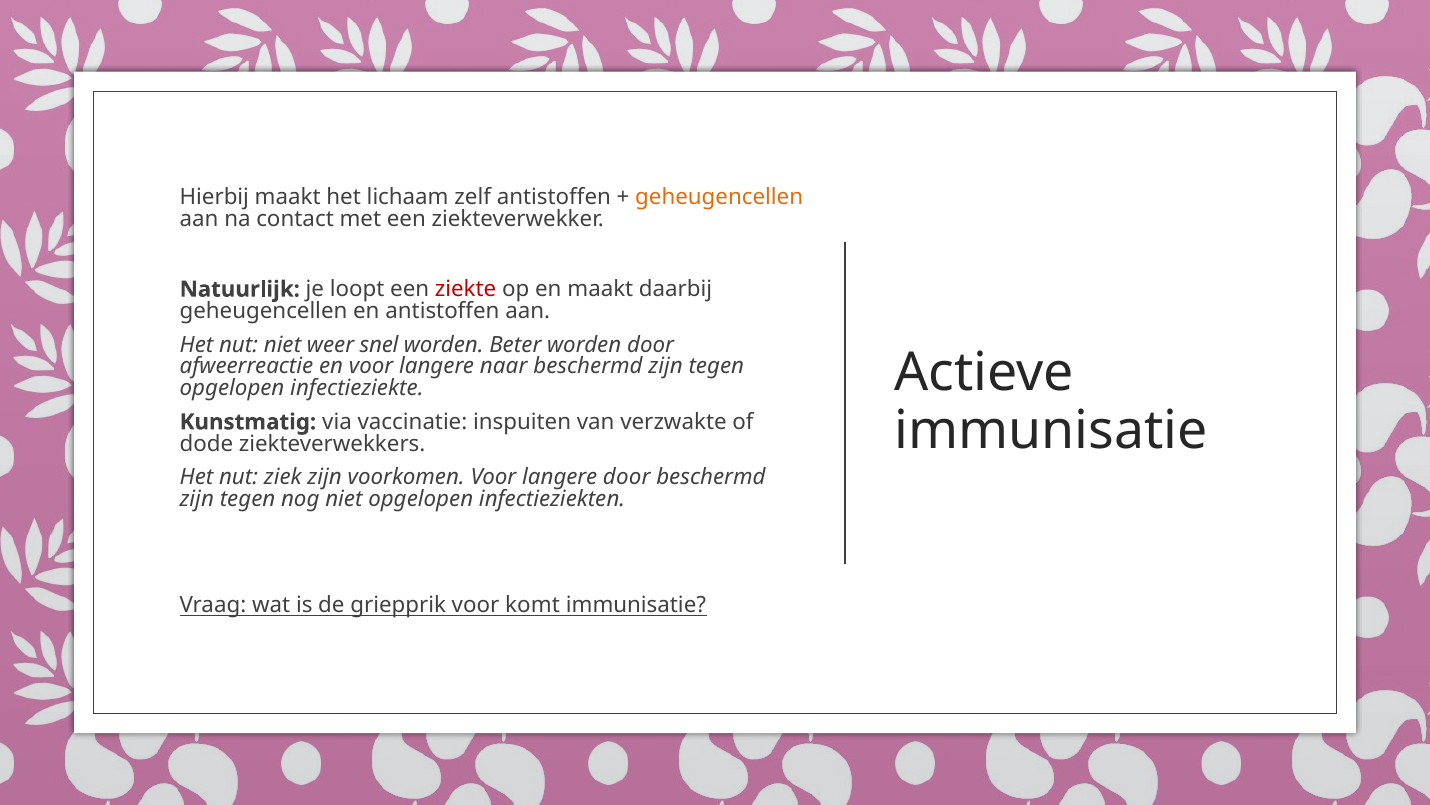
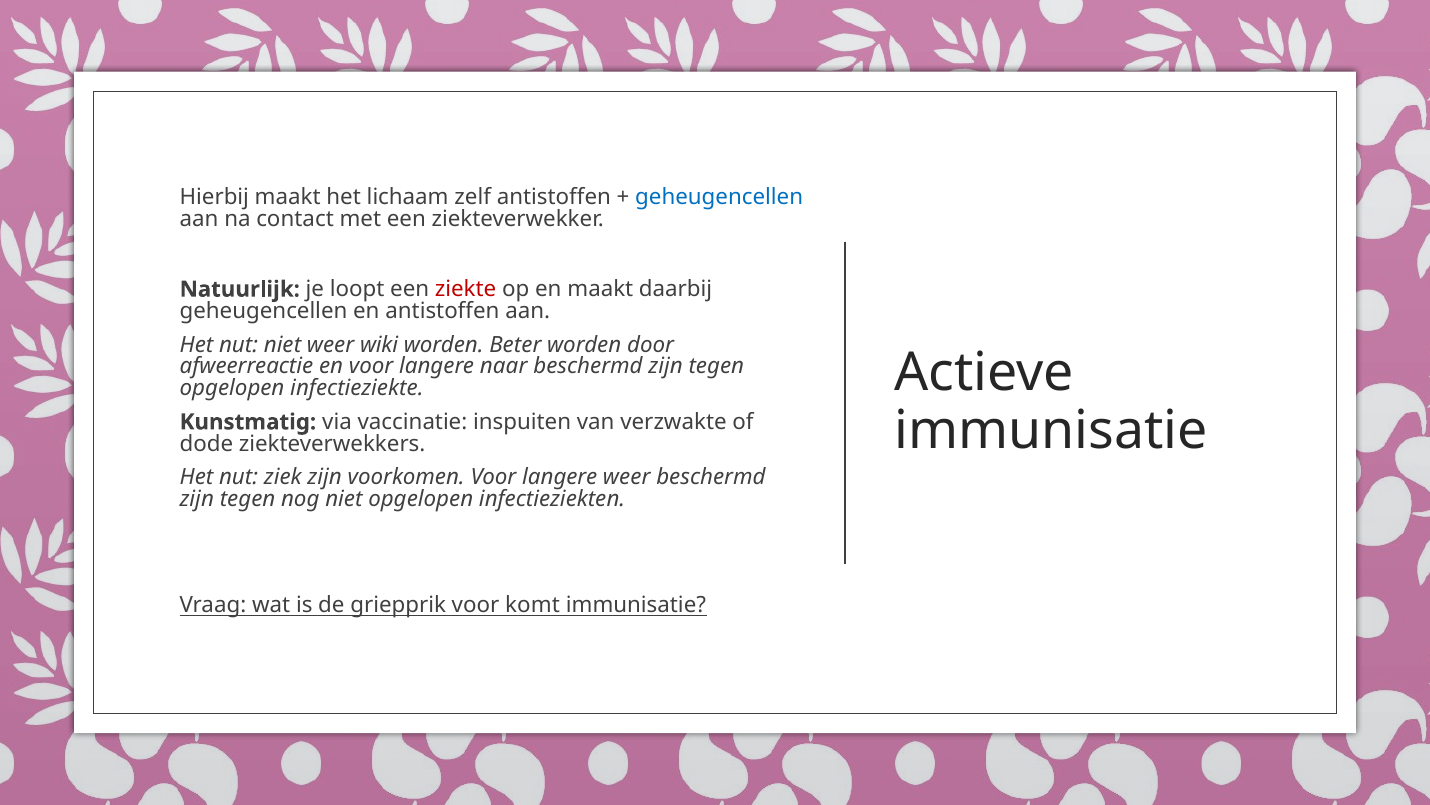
geheugencellen at (719, 197) colour: orange -> blue
snel: snel -> wiki
langere door: door -> weer
